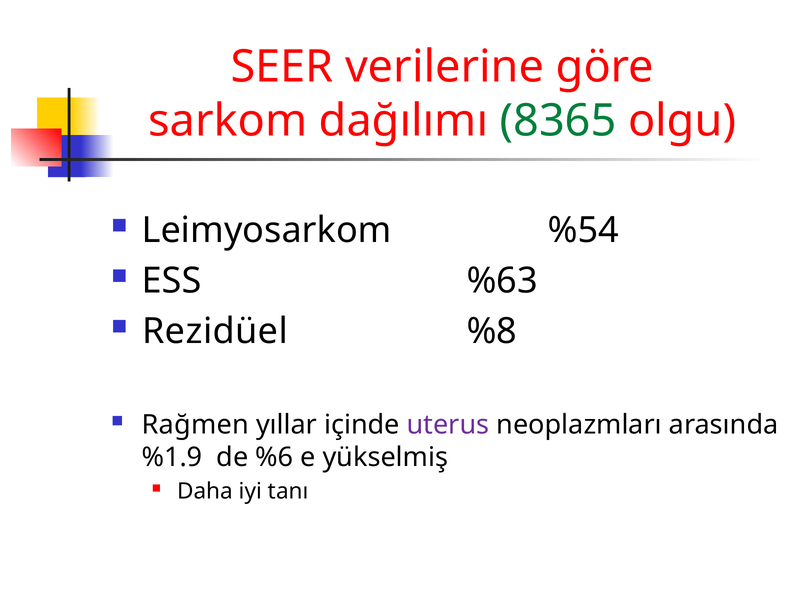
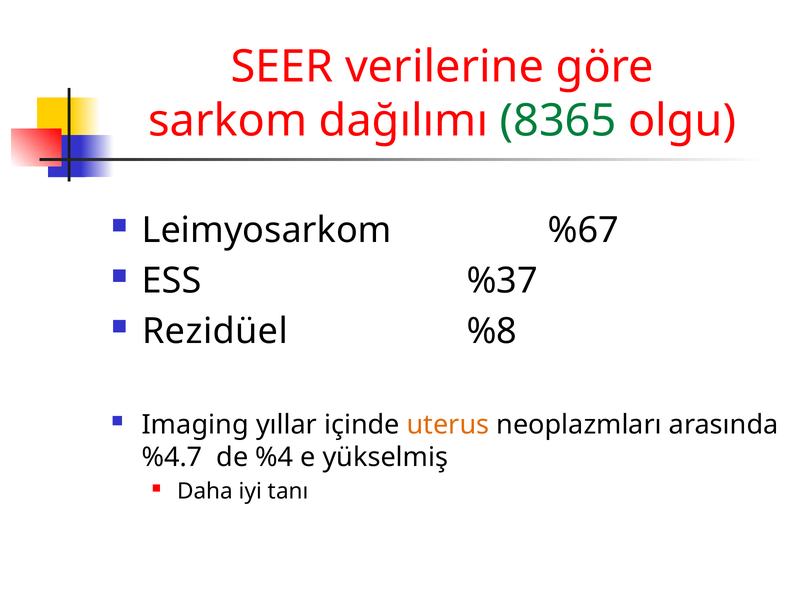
%54: %54 -> %67
%63: %63 -> %37
Rağmen: Rağmen -> Imaging
uterus colour: purple -> orange
%1.9: %1.9 -> %4.7
%6: %6 -> %4
